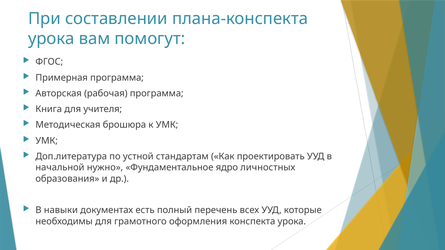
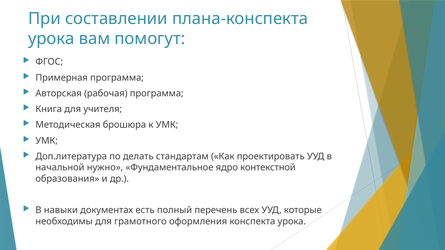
устной: устной -> делать
личностных: личностных -> контекстной
